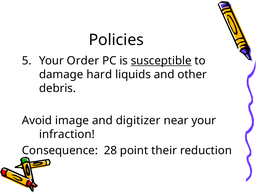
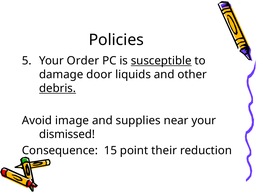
hard: hard -> door
debris underline: none -> present
digitizer: digitizer -> supplies
infraction: infraction -> dismissed
28: 28 -> 15
